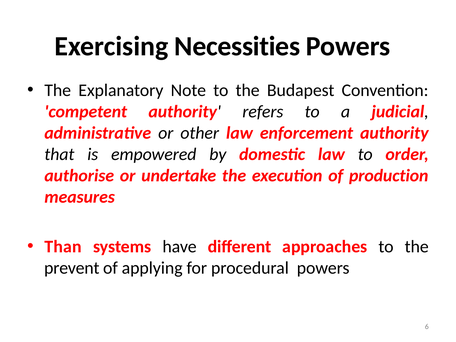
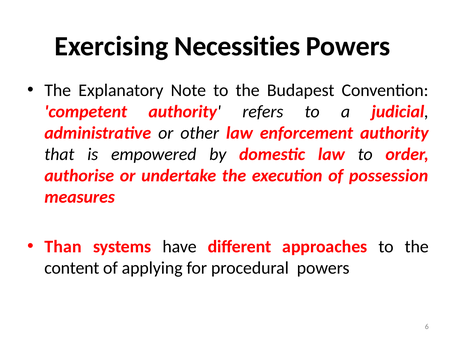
production: production -> possession
prevent: prevent -> content
